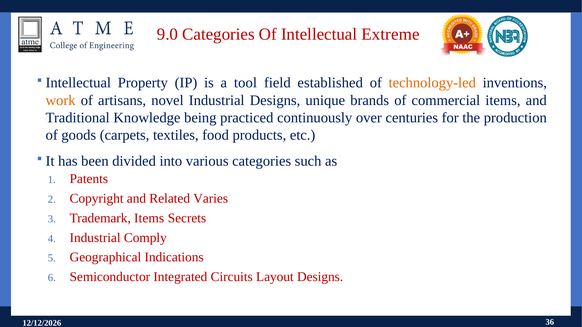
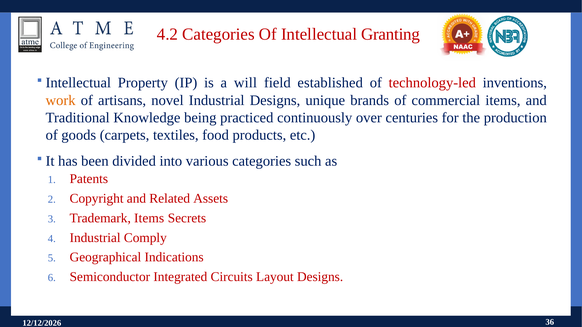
9.0: 9.0 -> 4.2
Extreme: Extreme -> Granting
tool: tool -> will
technology-led colour: orange -> red
Varies: Varies -> Assets
